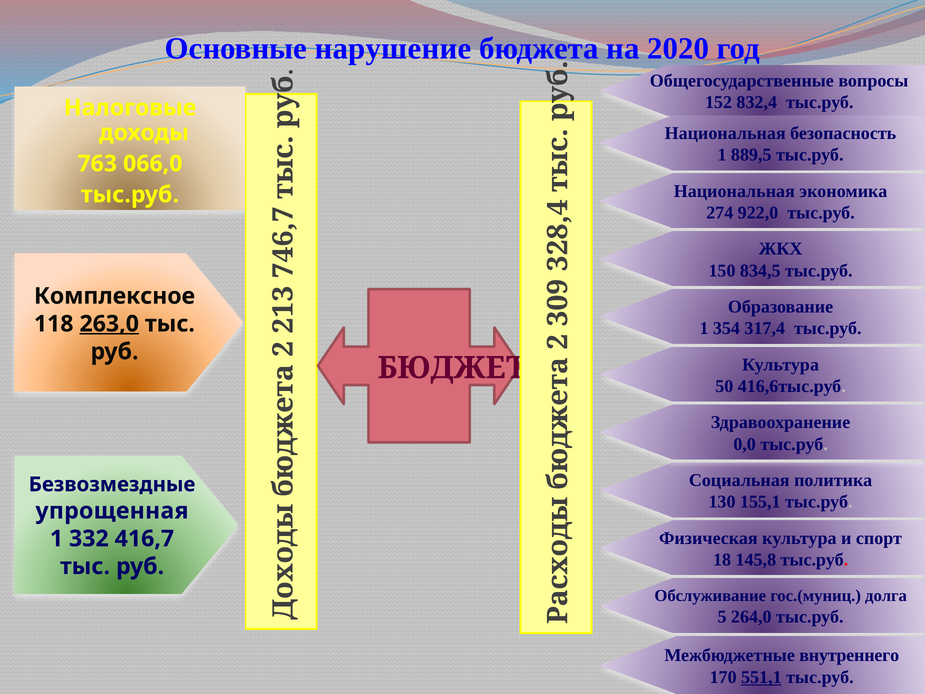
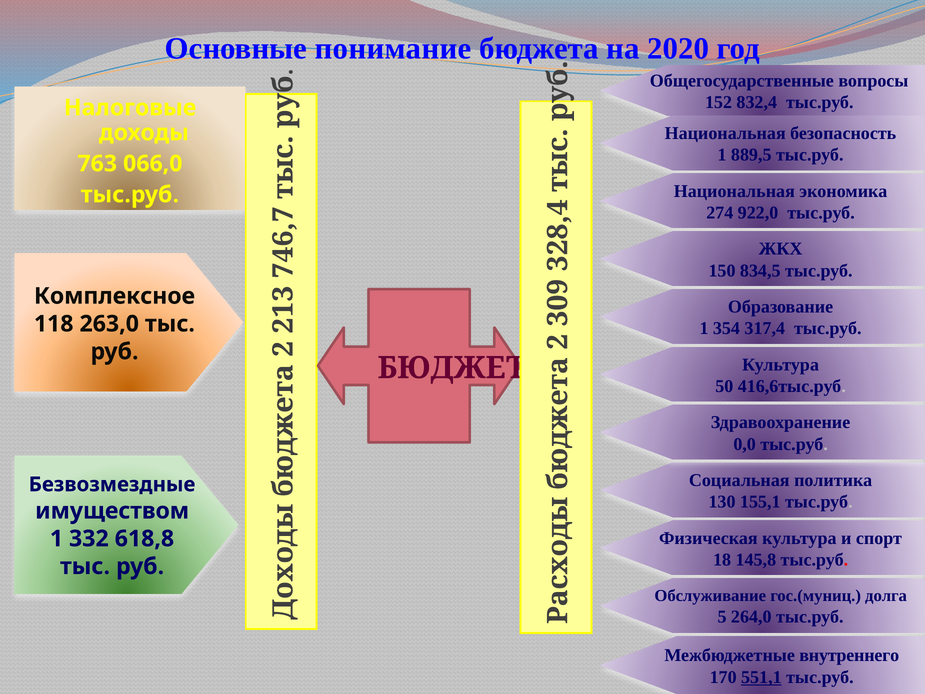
нарушение: нарушение -> понимание
263,0 underline: present -> none
упрощенная: упрощенная -> имуществом
416,7: 416,7 -> 618,8
